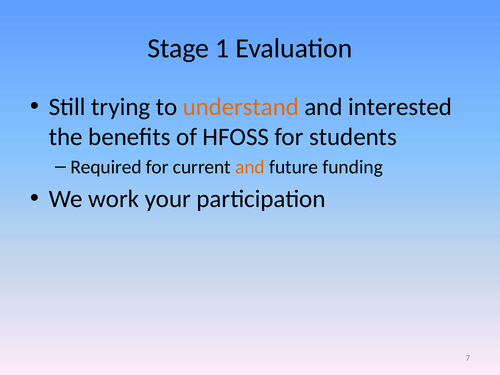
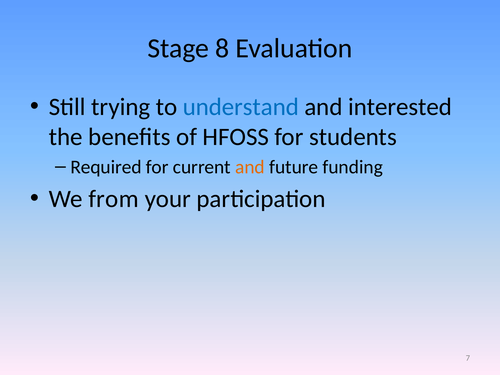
1: 1 -> 8
understand colour: orange -> blue
work: work -> from
